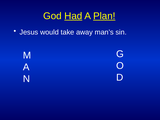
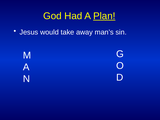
Had underline: present -> none
